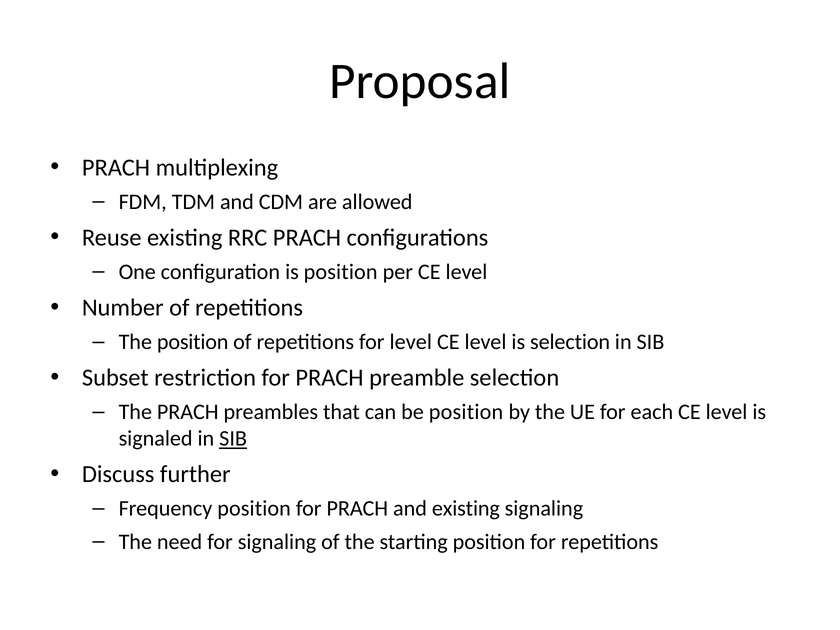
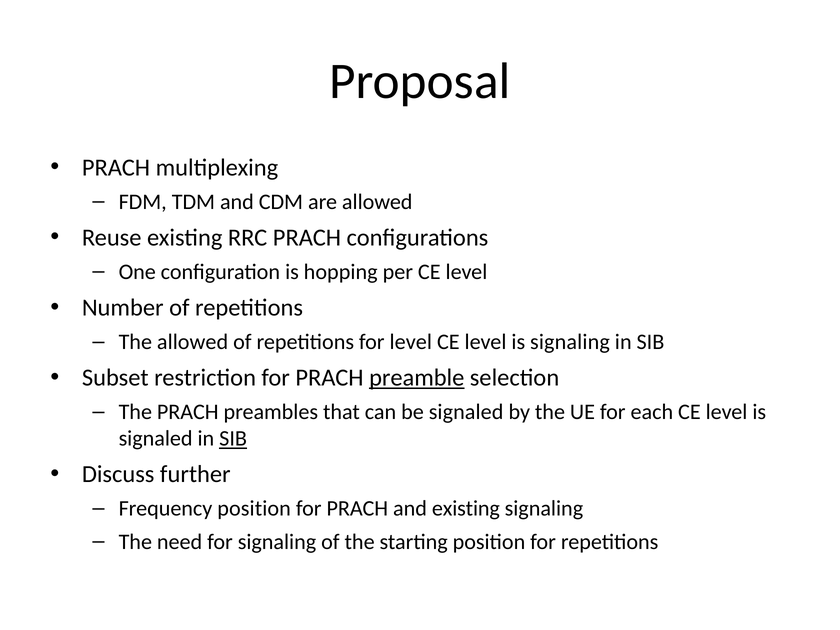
is position: position -> hopping
The position: position -> allowed
is selection: selection -> signaling
preamble underline: none -> present
be position: position -> signaled
